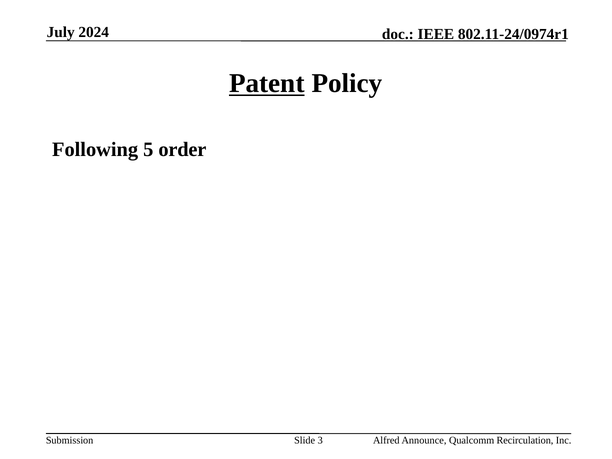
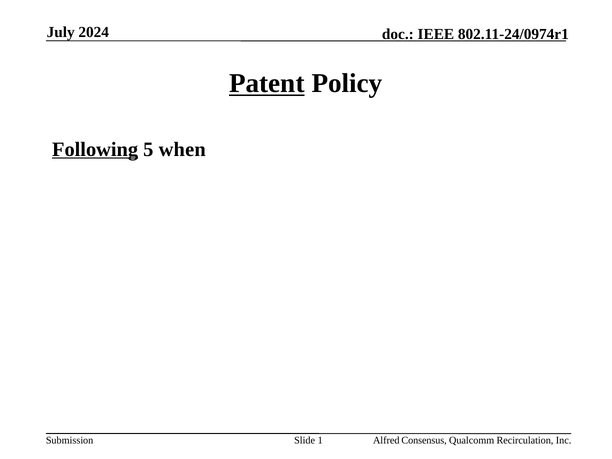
Following underline: none -> present
order: order -> when
3: 3 -> 1
Announce: Announce -> Consensus
